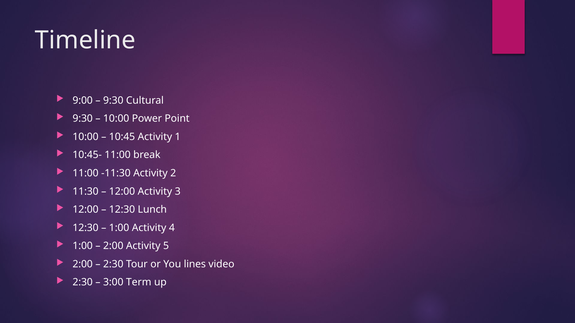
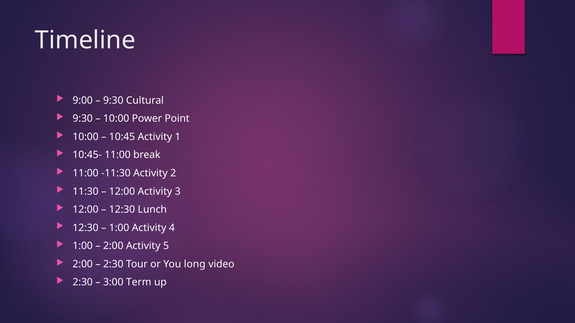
lines: lines -> long
